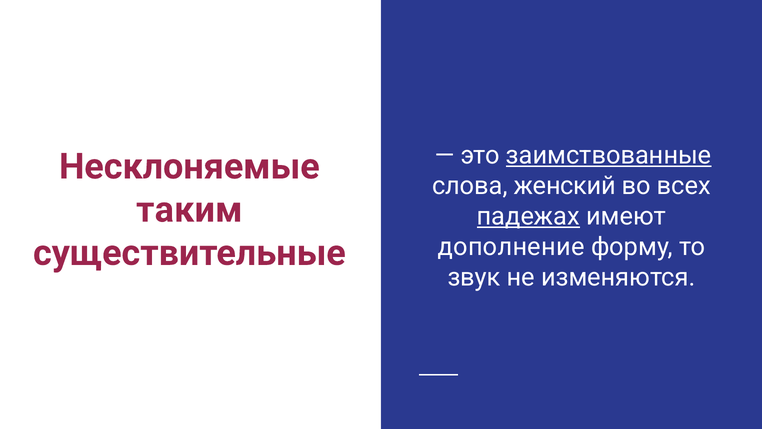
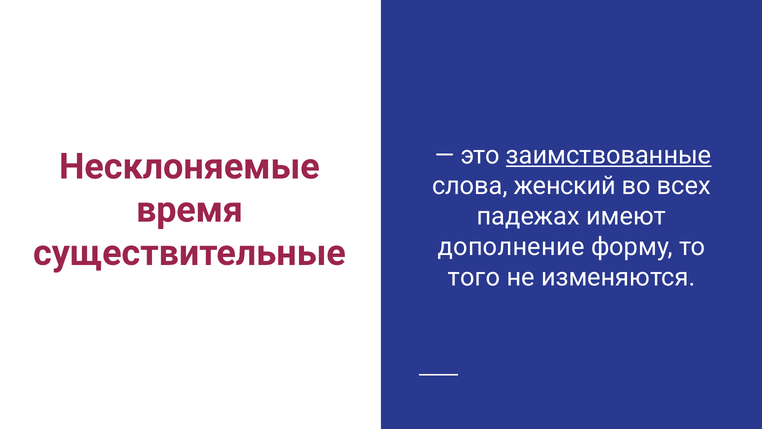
таким: таким -> время
падежах underline: present -> none
звук: звук -> того
